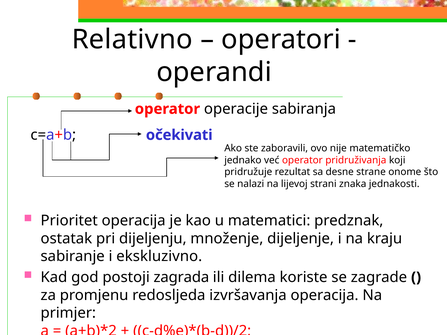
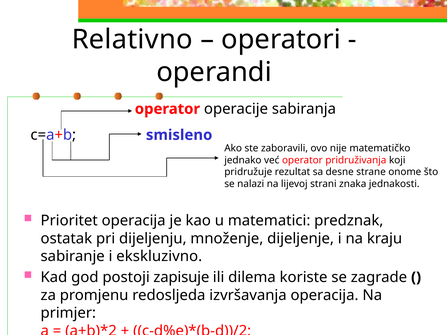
očekivati: očekivati -> smisleno
zagrada: zagrada -> zapisuje
